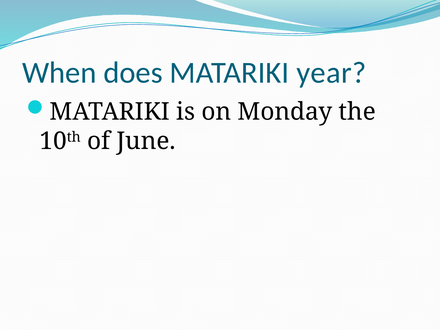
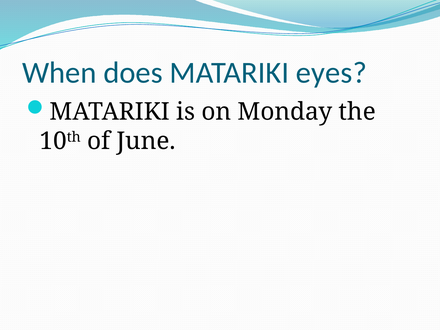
year: year -> eyes
